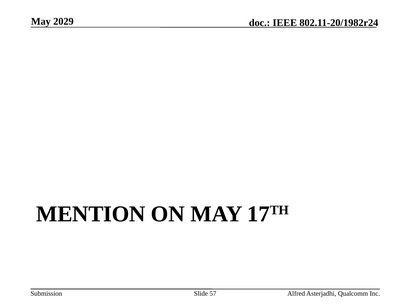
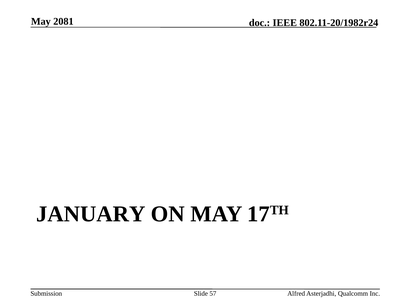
2029: 2029 -> 2081
MENTION: MENTION -> JANUARY
